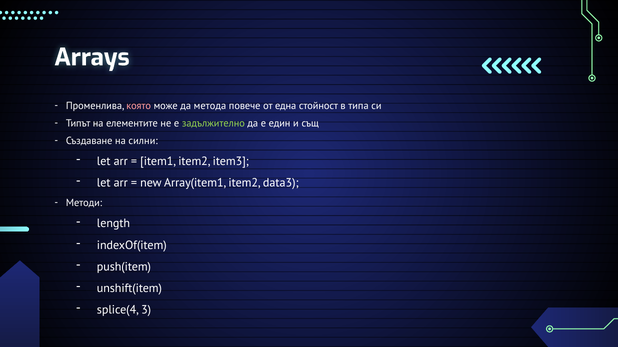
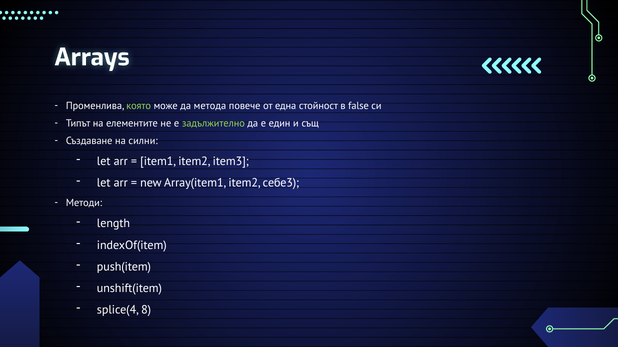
която colour: pink -> light green
типа: типа -> false
data3: data3 -> себе3
3: 3 -> 8
